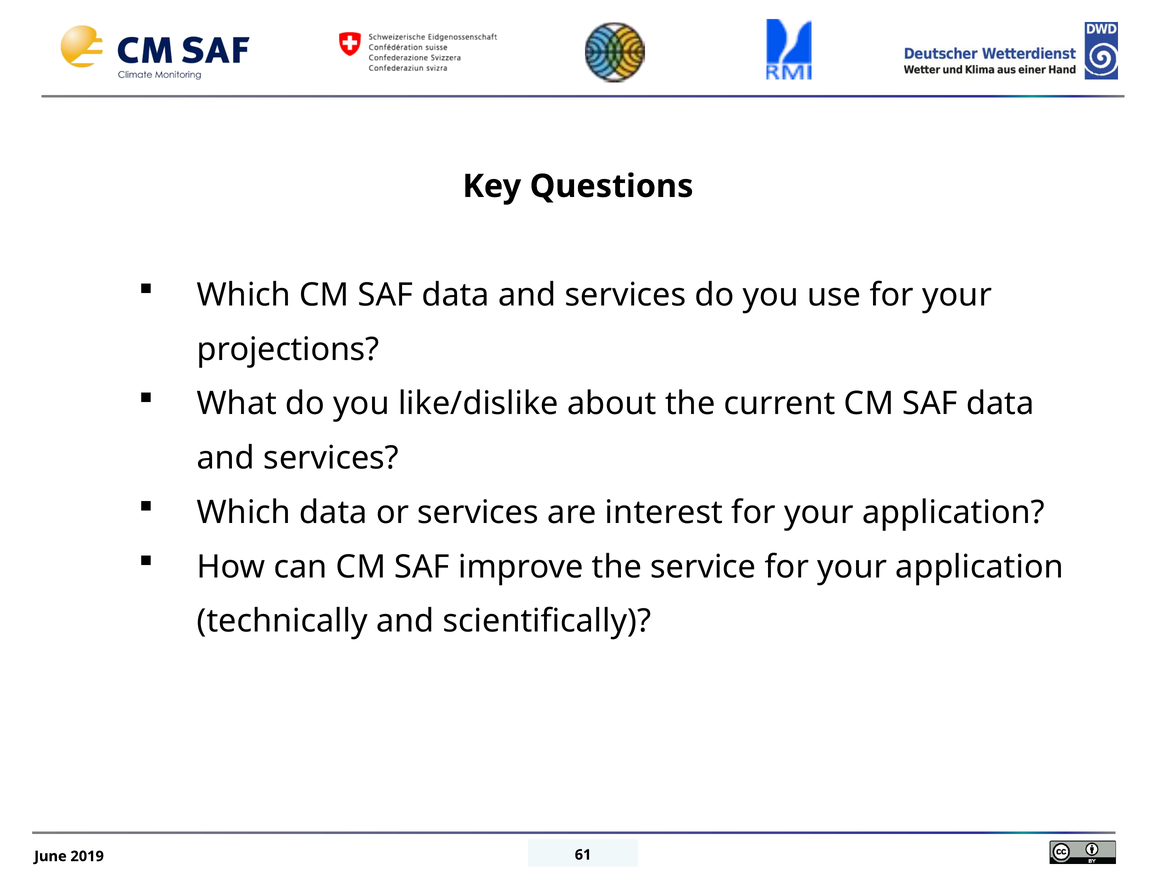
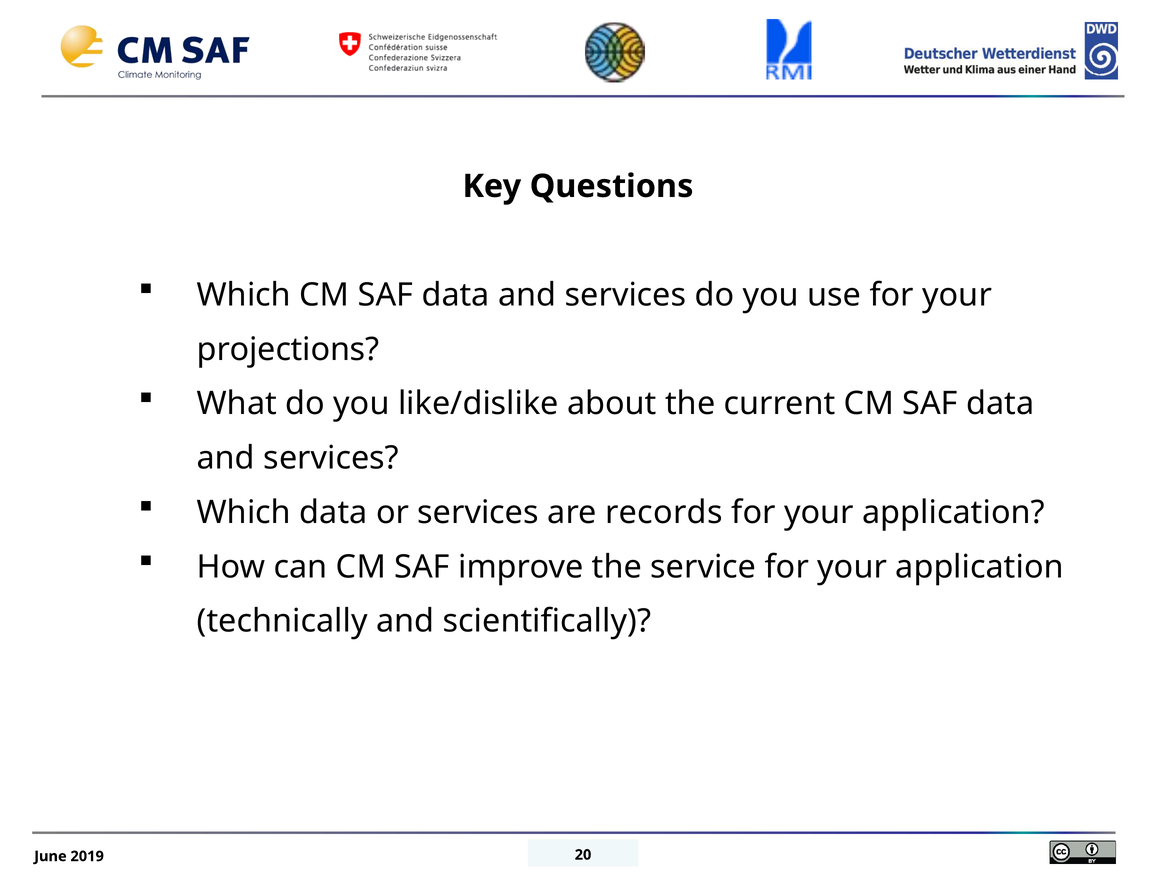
interest: interest -> records
61: 61 -> 20
